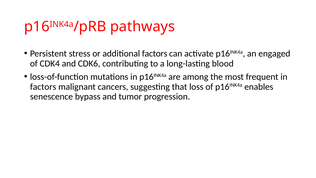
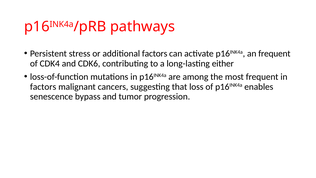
an engaged: engaged -> frequent
blood: blood -> either
